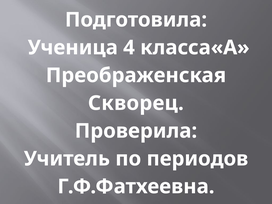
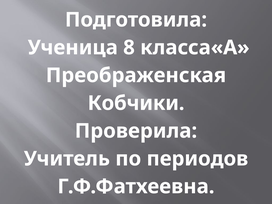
4: 4 -> 8
Скворец: Скворец -> Кобчики
